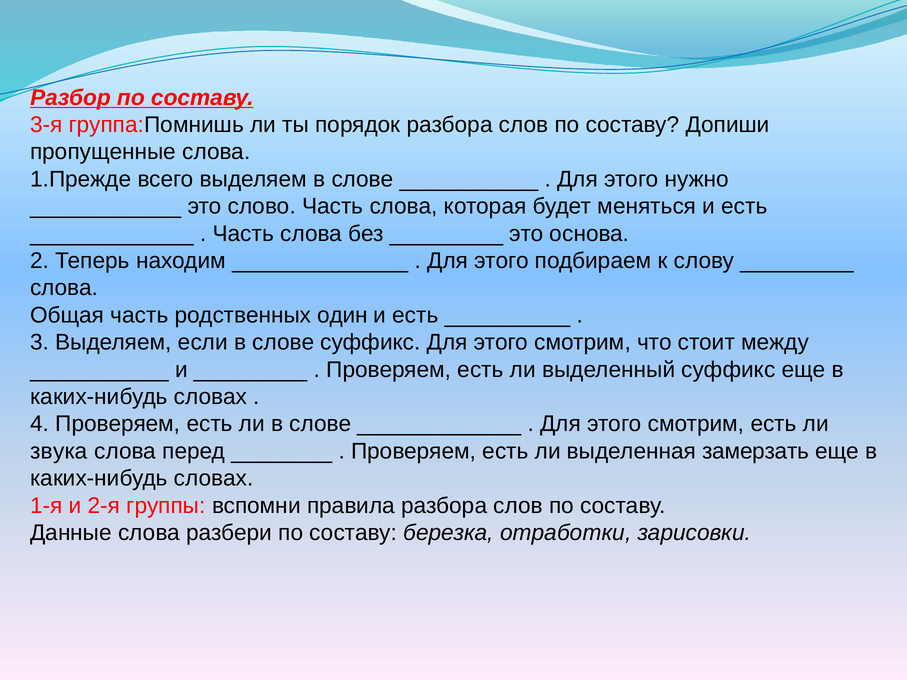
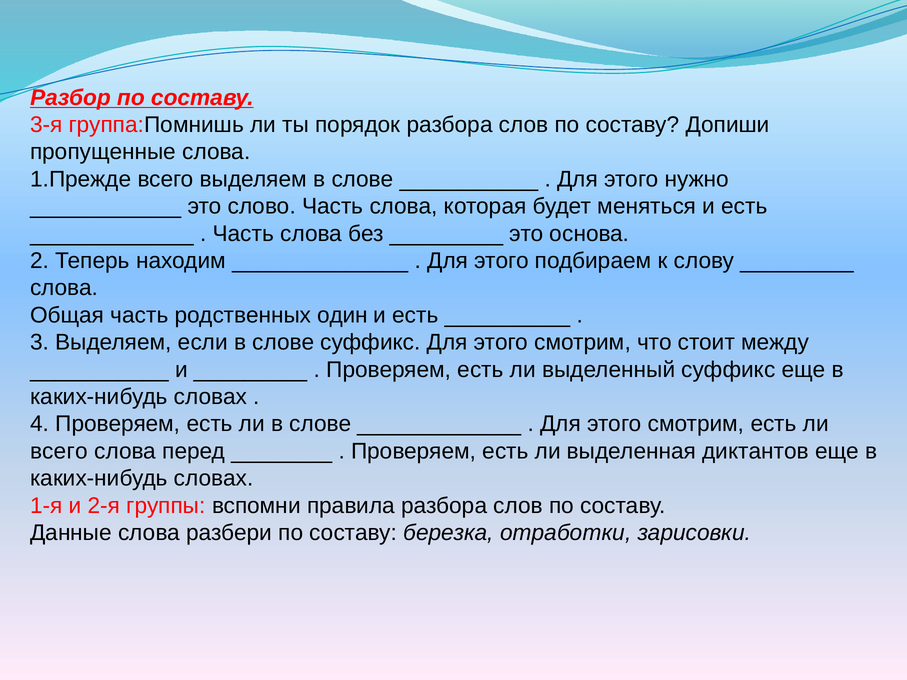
звука at (59, 451): звука -> всего
замерзать: замерзать -> диктантов
